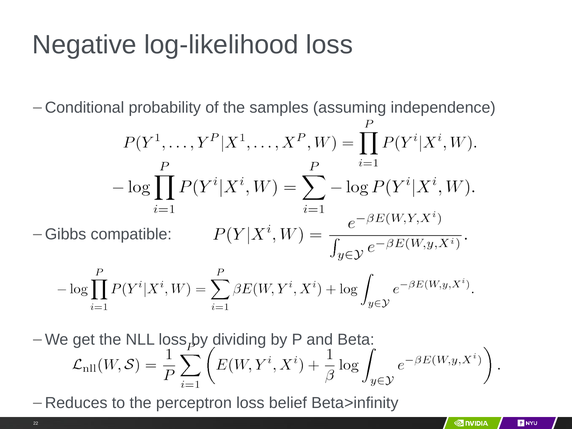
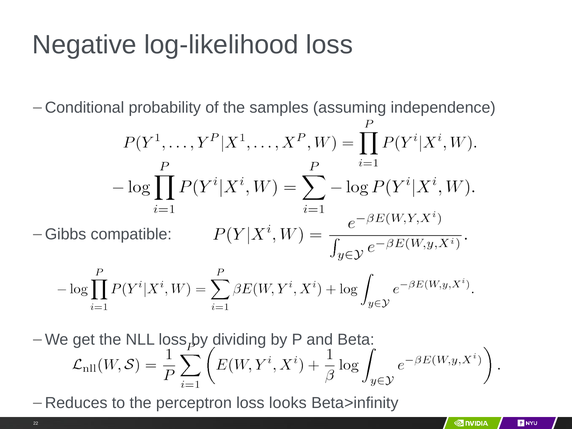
belief: belief -> looks
